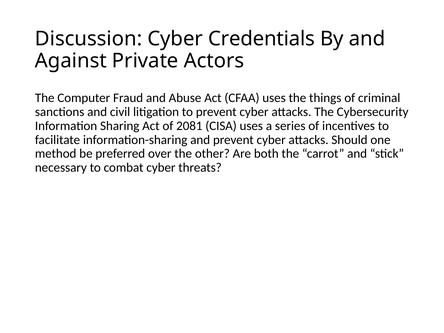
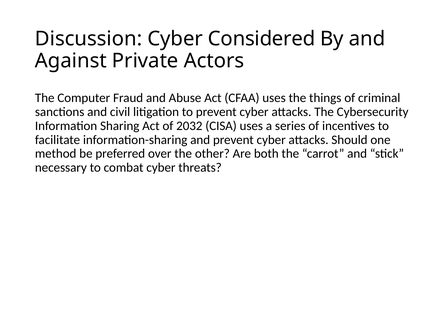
Credentials: Credentials -> Considered
2081: 2081 -> 2032
